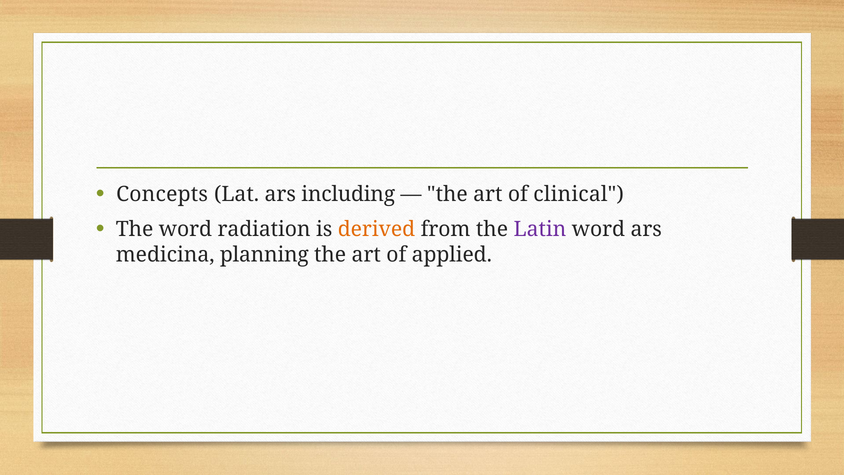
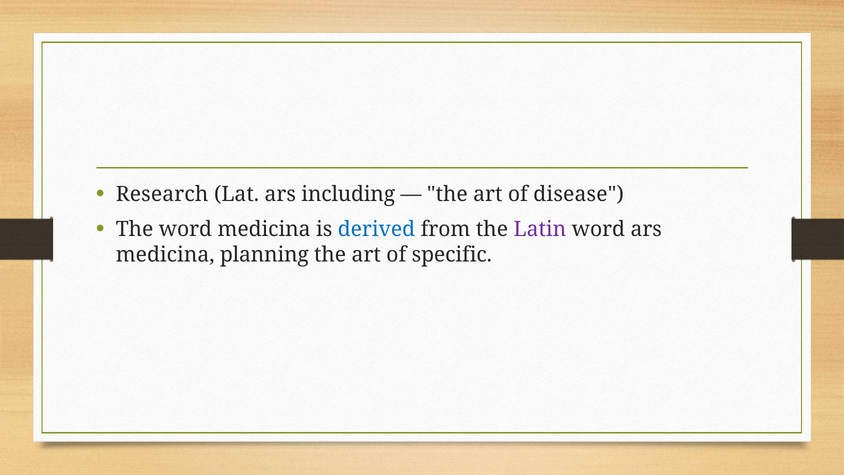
Concepts: Concepts -> Research
clinical: clinical -> disease
word radiation: radiation -> medicina
derived colour: orange -> blue
applied: applied -> specific
